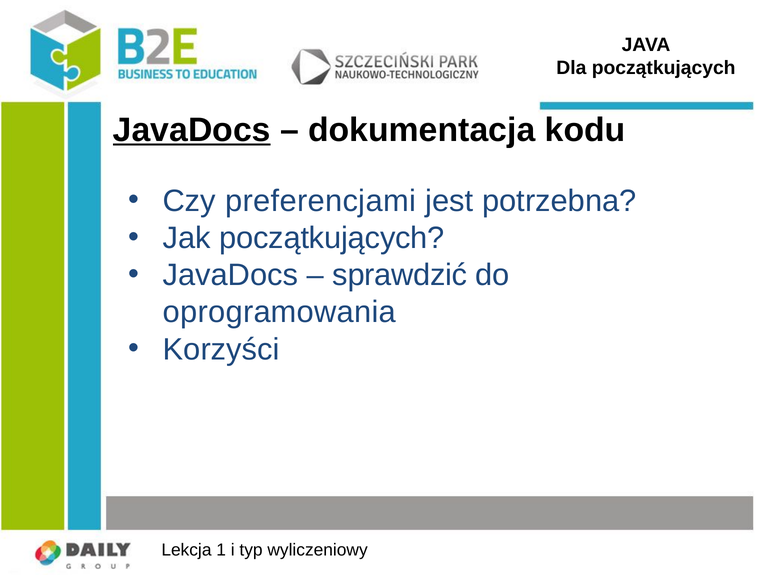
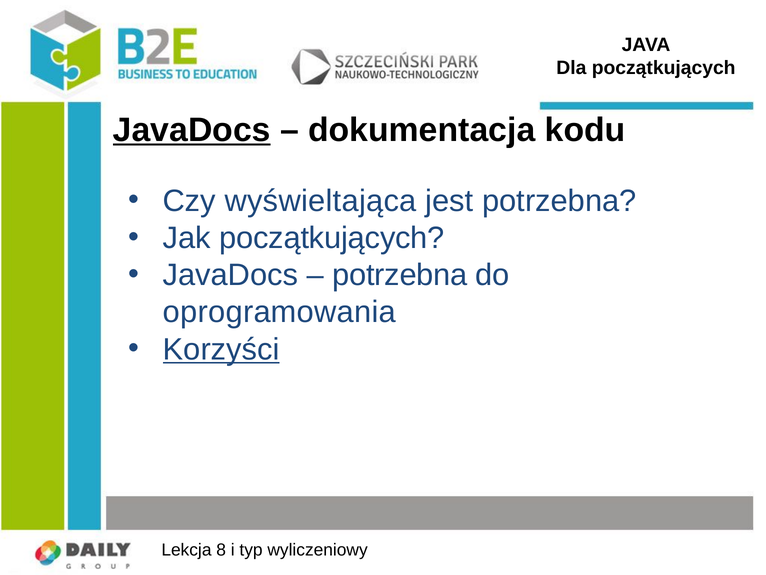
preferencjami: preferencjami -> wyświeltająca
sprawdzić at (400, 275): sprawdzić -> potrzebna
Korzyści underline: none -> present
1: 1 -> 8
